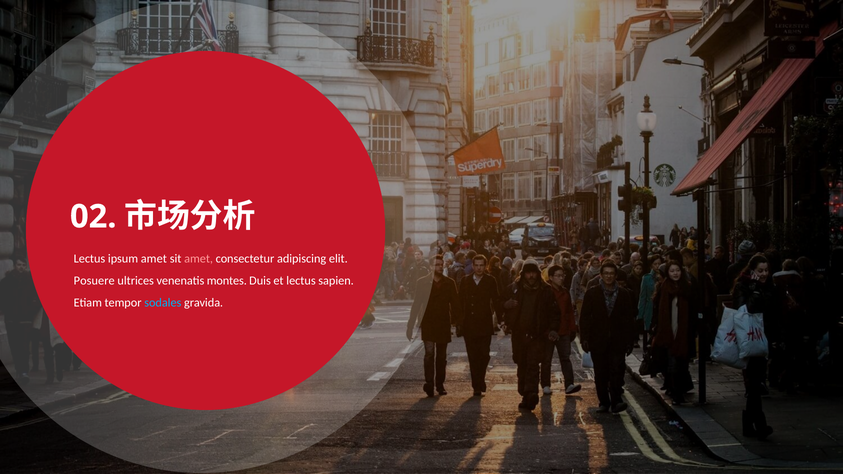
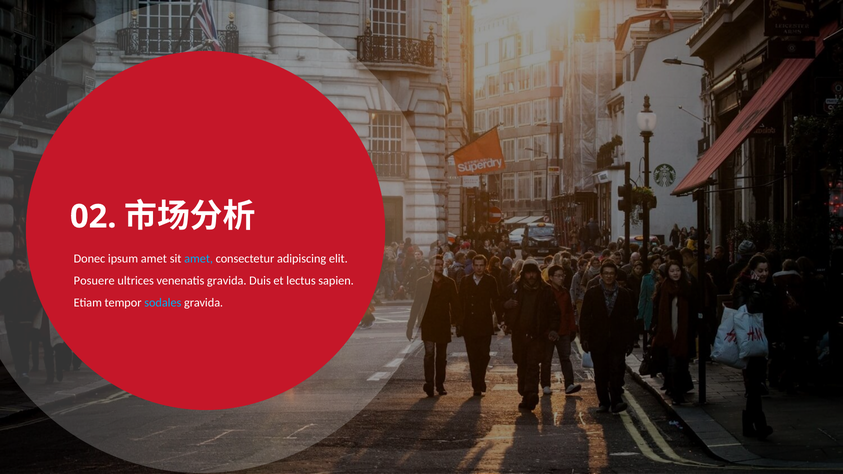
Lectus at (89, 259): Lectus -> Donec
amet at (199, 259) colour: pink -> light blue
venenatis montes: montes -> gravida
